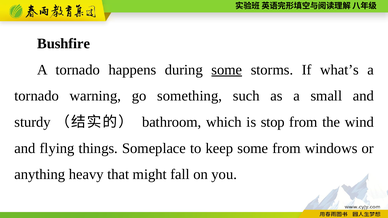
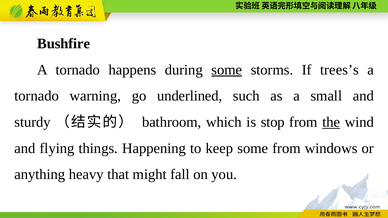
what’s: what’s -> trees’s
something: something -> underlined
the underline: none -> present
Someplace: Someplace -> Happening
